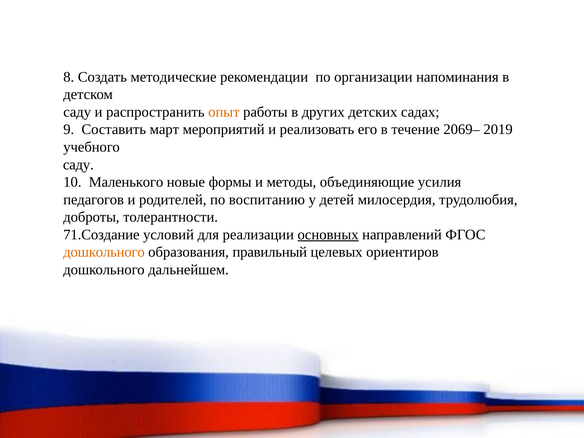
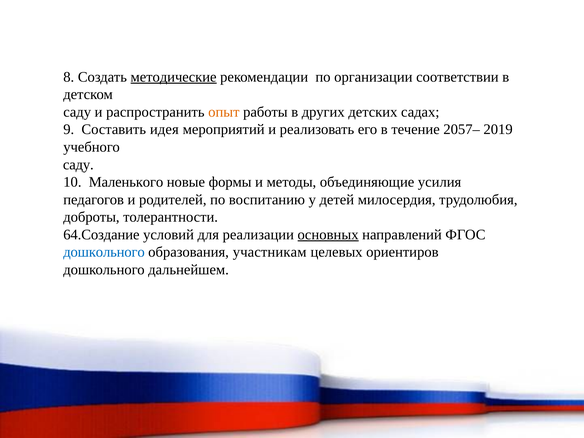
методические underline: none -> present
напоминания: напоминания -> соответствии
март: март -> идея
2069–: 2069– -> 2057–
71.Создание: 71.Создание -> 64.Создание
дошкольного at (104, 252) colour: orange -> blue
правильный: правильный -> участникам
